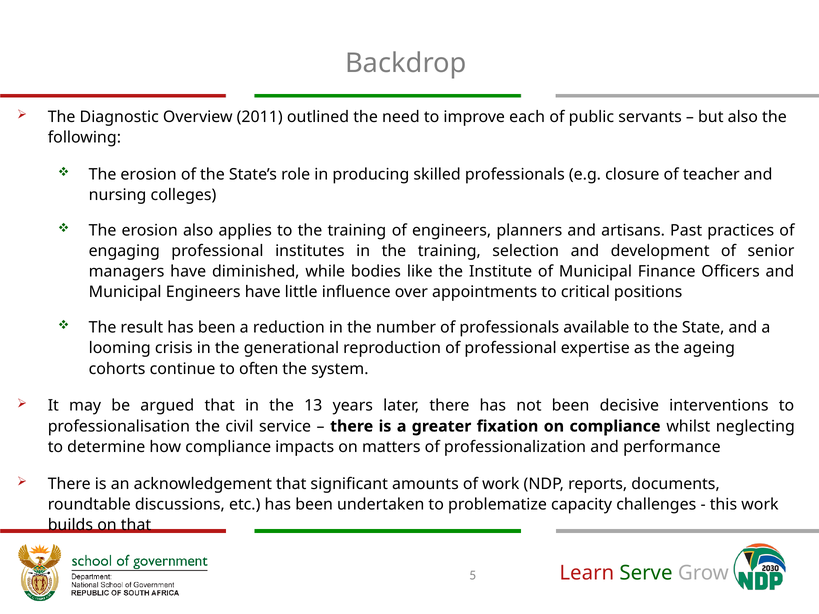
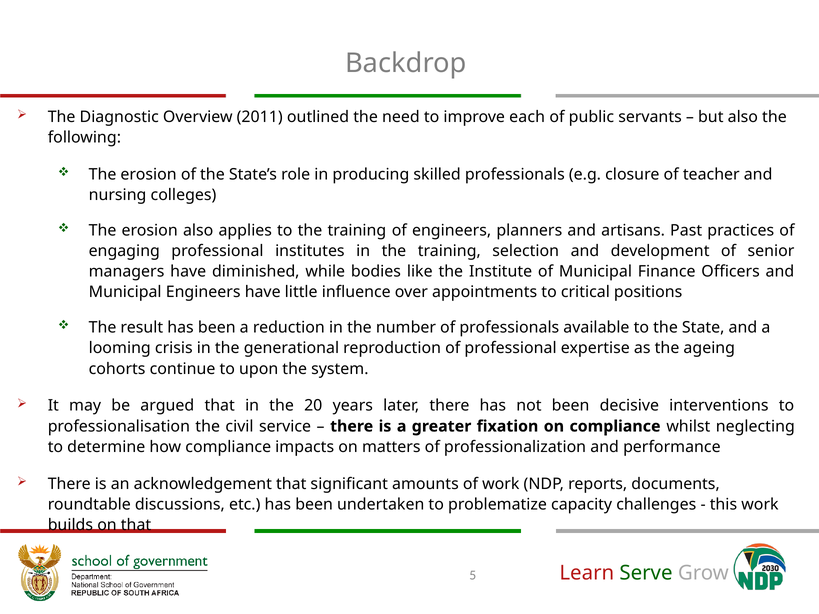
often: often -> upon
13: 13 -> 20
